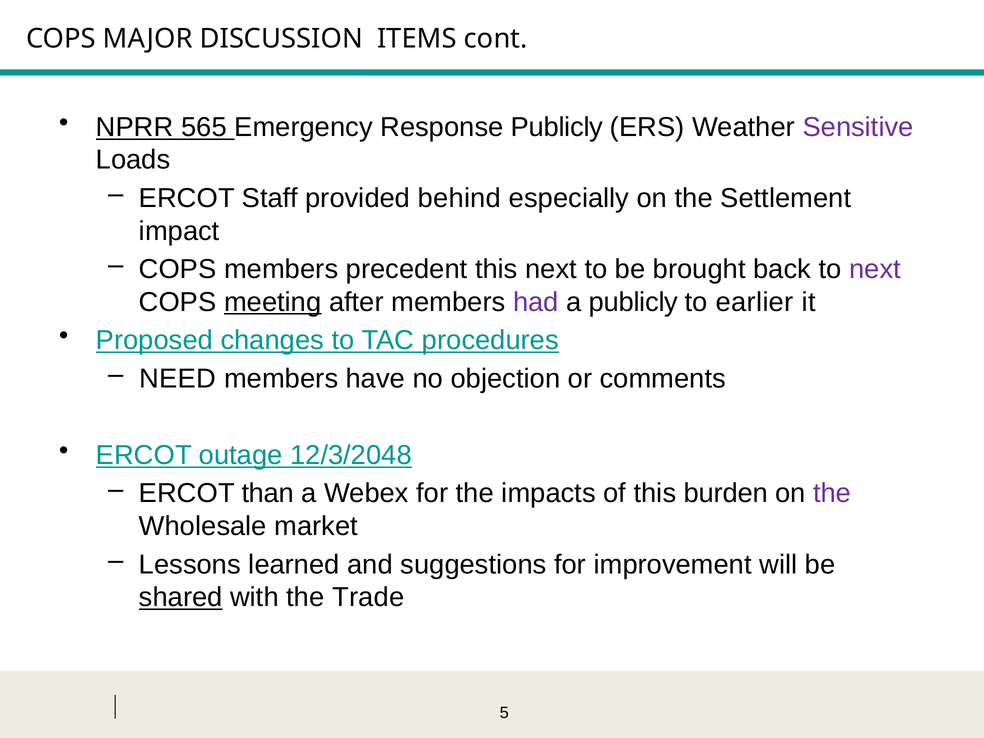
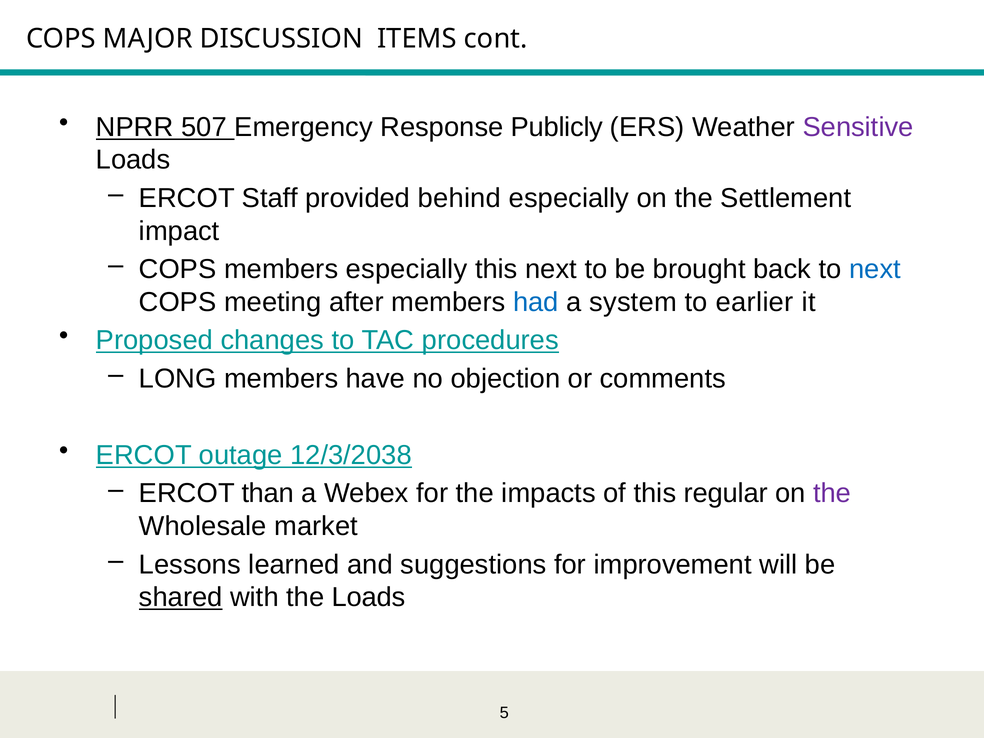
565: 565 -> 507
members precedent: precedent -> especially
next at (875, 269) colour: purple -> blue
meeting underline: present -> none
had colour: purple -> blue
a publicly: publicly -> system
NEED: NEED -> LONG
12/3/2048: 12/3/2048 -> 12/3/2038
burden: burden -> regular
the Trade: Trade -> Loads
